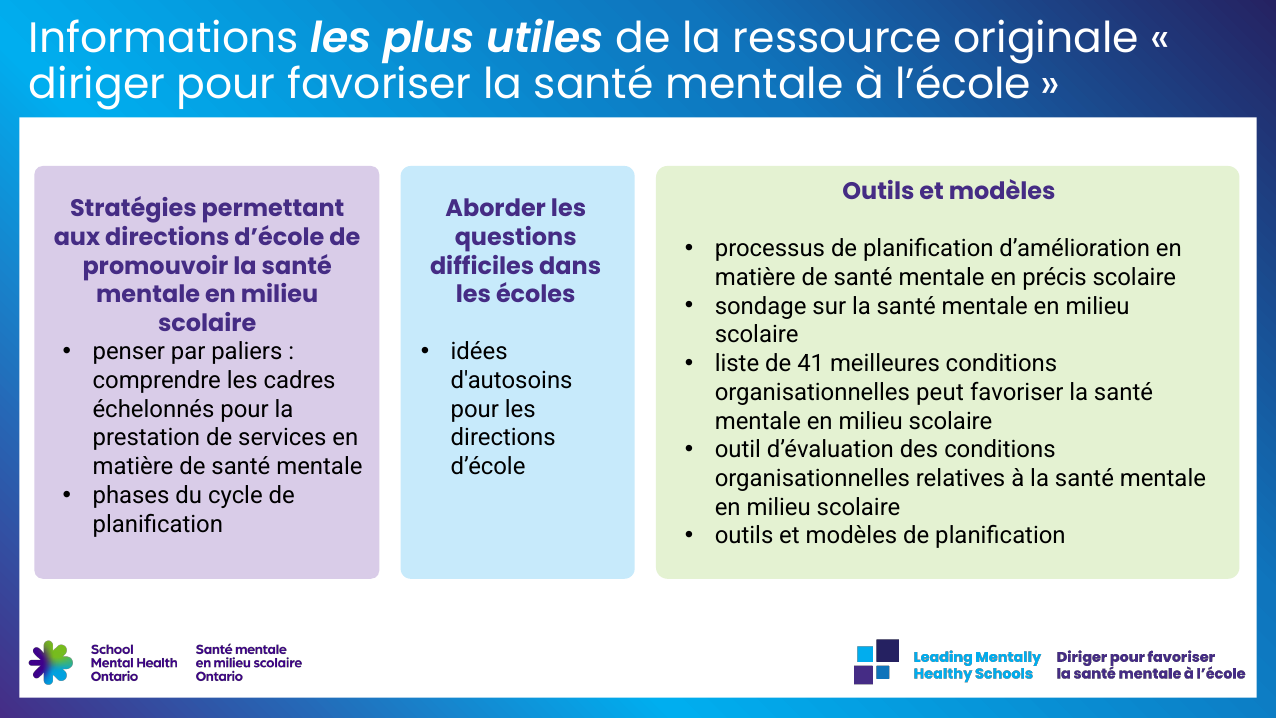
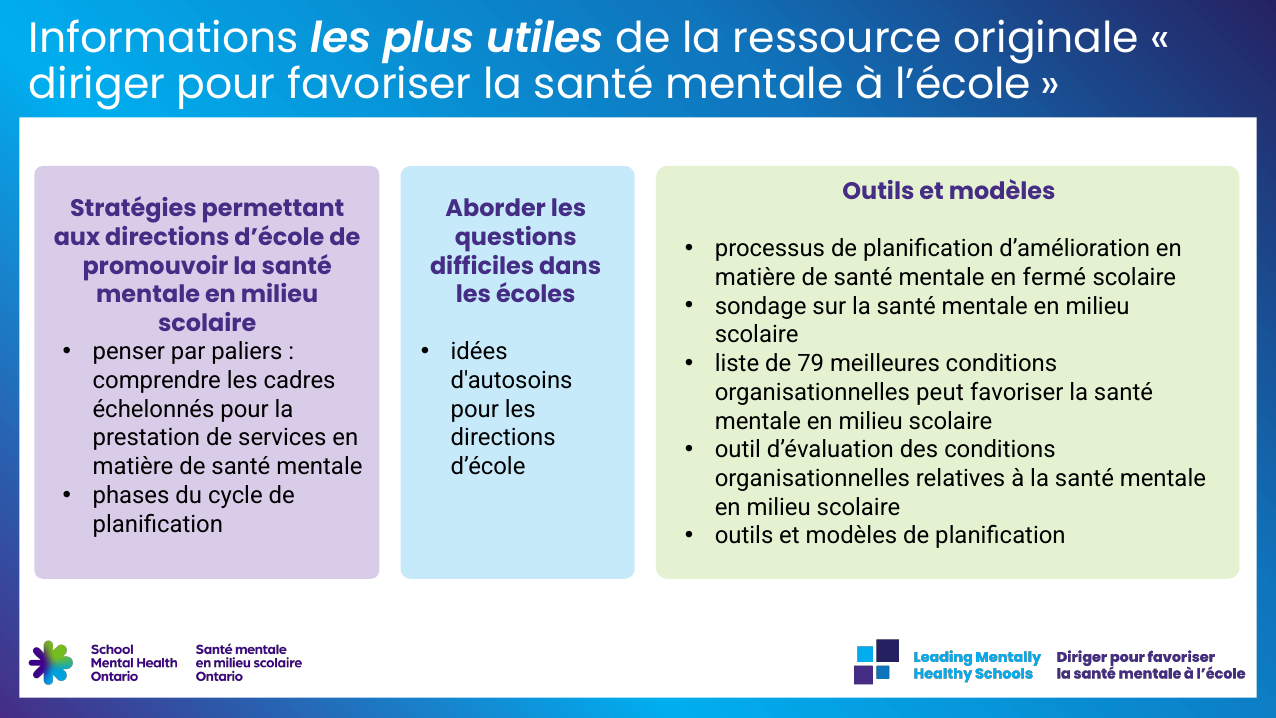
précis: précis -> fermé
41: 41 -> 79
